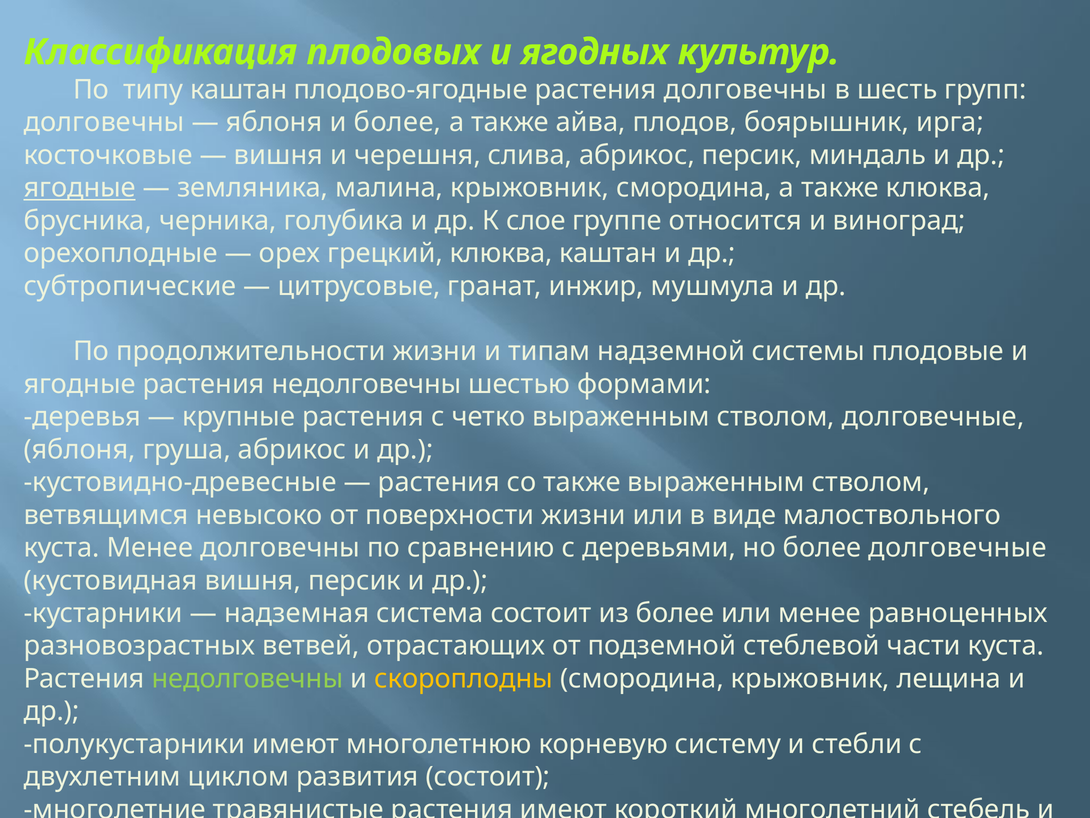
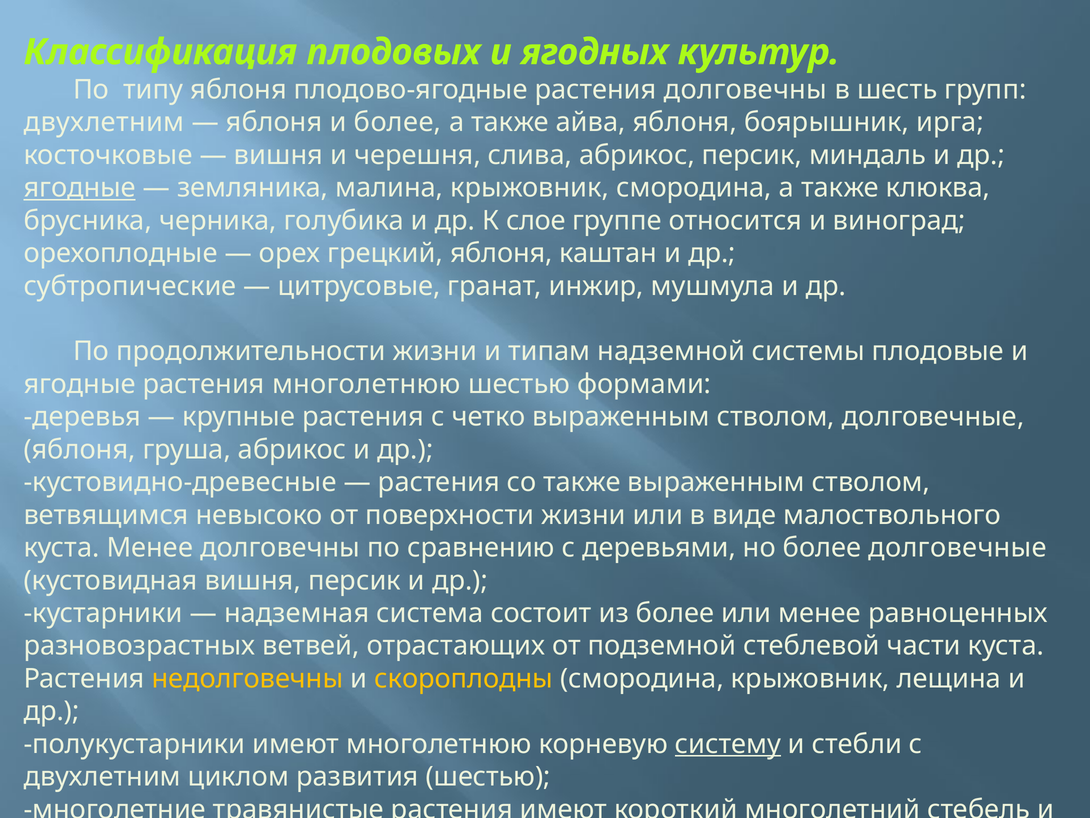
типу каштан: каштан -> яблоня
долговечны at (104, 122): долговечны -> двухлетним
айва плодов: плодов -> яблоня
грецкий клюква: клюква -> яблоня
ягодные растения недолговечны: недолговечны -> многолетнюю
недолговечны at (248, 678) colour: light green -> yellow
систему underline: none -> present
развития состоит: состоит -> шестью
